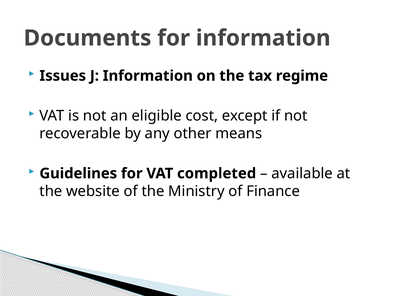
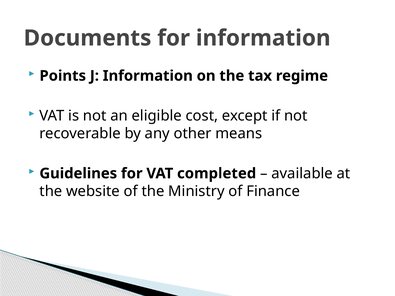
Issues: Issues -> Points
